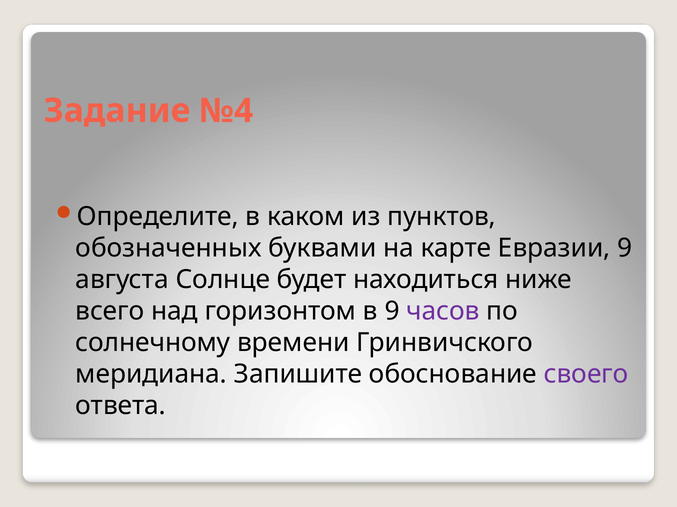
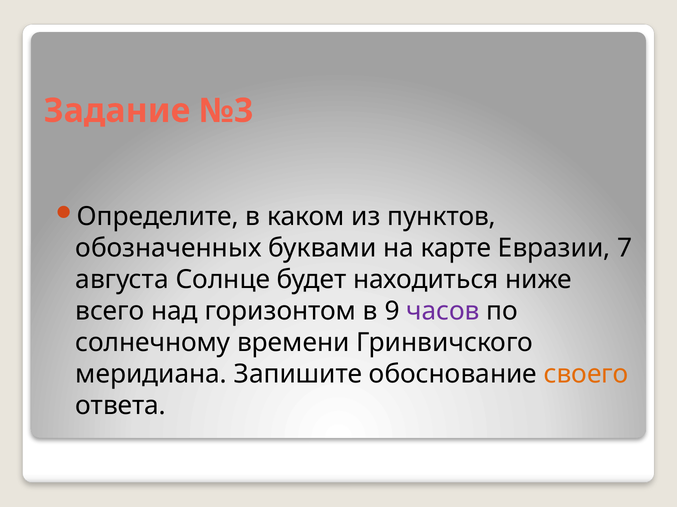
№4: №4 -> №3
Евразии 9: 9 -> 7
своего colour: purple -> orange
